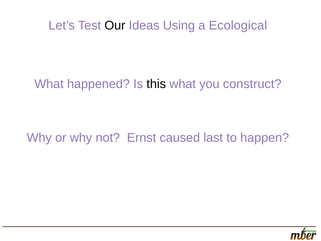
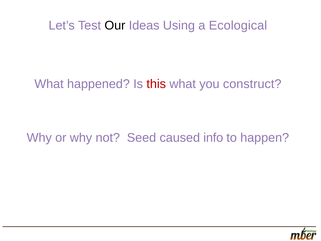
this colour: black -> red
Ernst: Ernst -> Seed
last: last -> info
